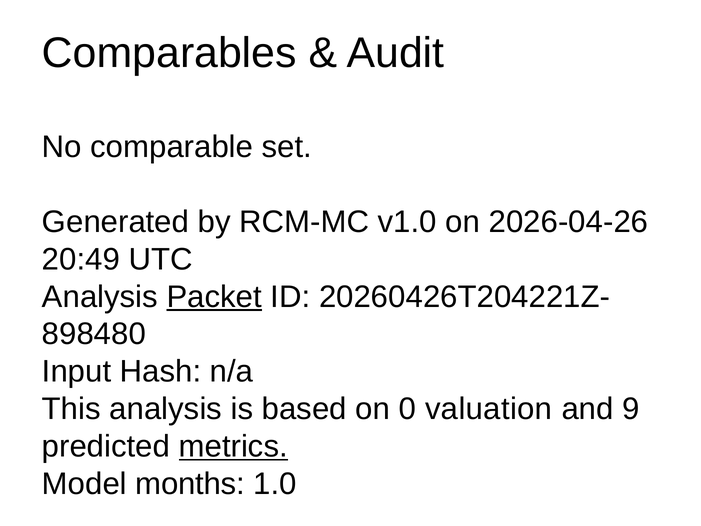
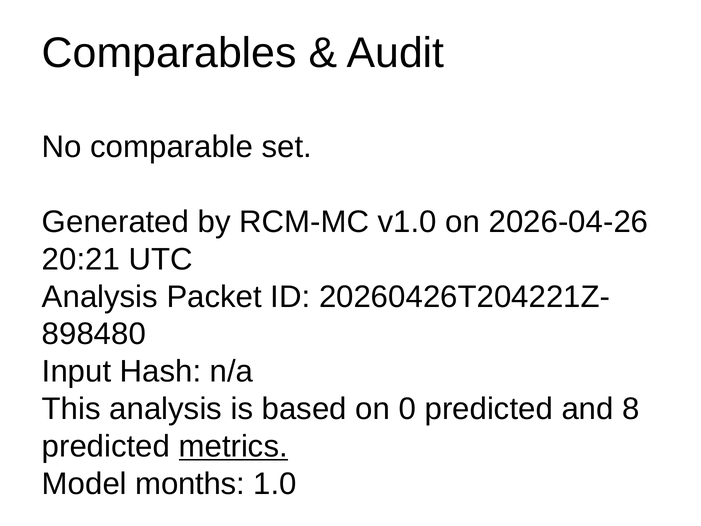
20:49: 20:49 -> 20:21
Packet underline: present -> none
0 valuation: valuation -> predicted
9: 9 -> 8
